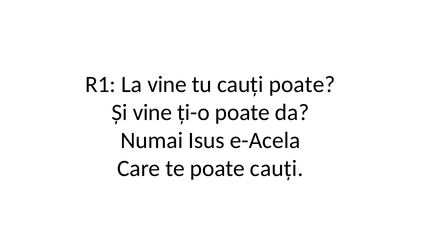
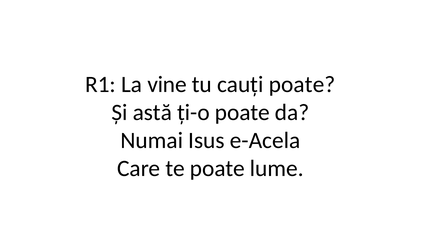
Și vine: vine -> astă
poate cauți: cauți -> lume
